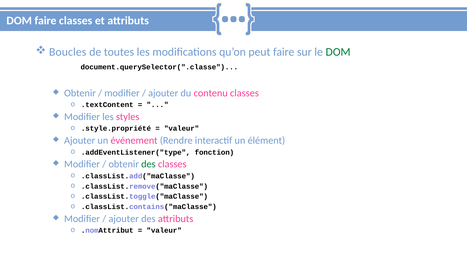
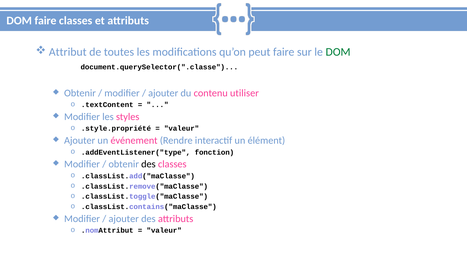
Boucles: Boucles -> Attribut
contenu classes: classes -> utiliser
des at (148, 165) colour: green -> black
